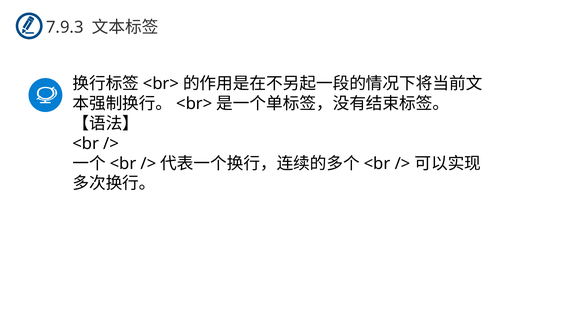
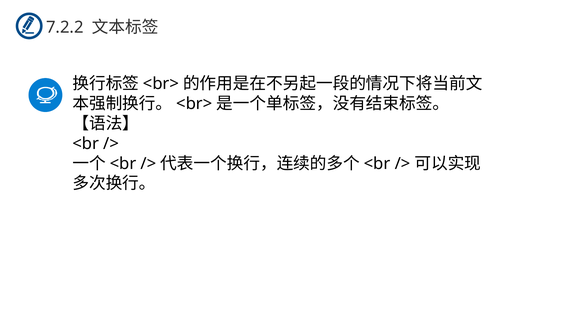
7.9.3: 7.9.3 -> 7.2.2
